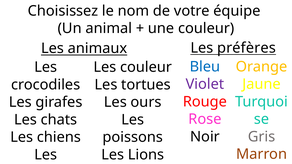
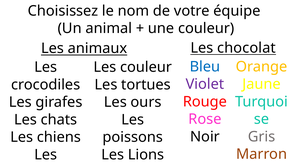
préfères: préfères -> chocolat
